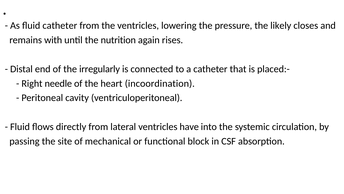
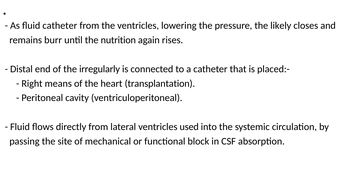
with: with -> burr
needle: needle -> means
incoordination: incoordination -> transplantation
have: have -> used
